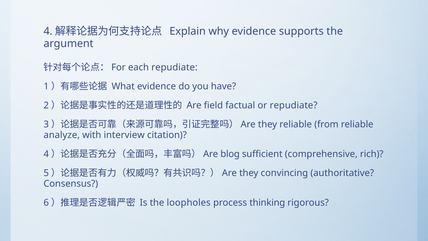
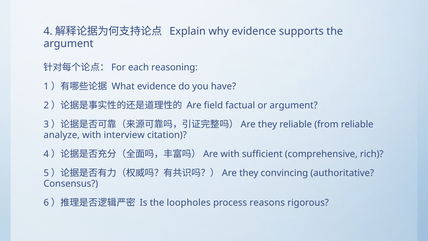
each repudiate: repudiate -> reasoning
or repudiate: repudiate -> argument
Are blog: blog -> with
thinking: thinking -> reasons
